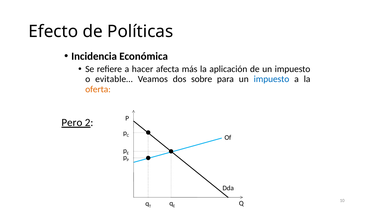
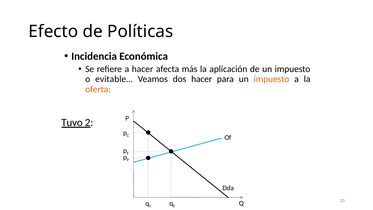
dos sobre: sobre -> hacer
impuesto at (271, 79) colour: blue -> orange
Pero: Pero -> Tuvo
